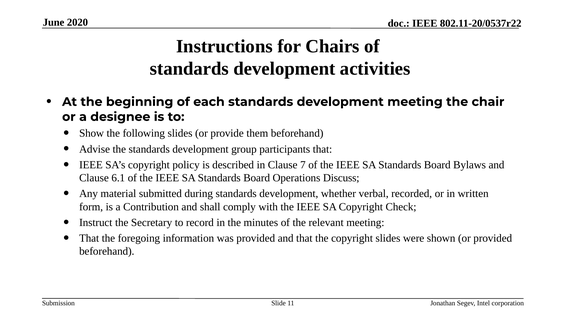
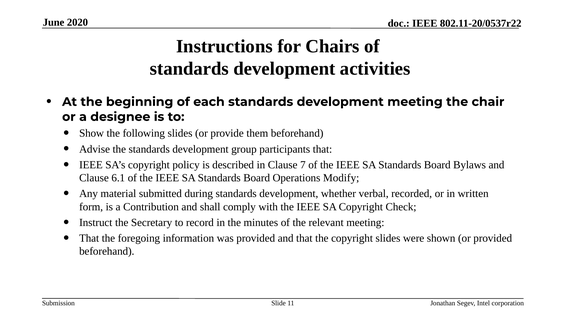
Discuss: Discuss -> Modify
